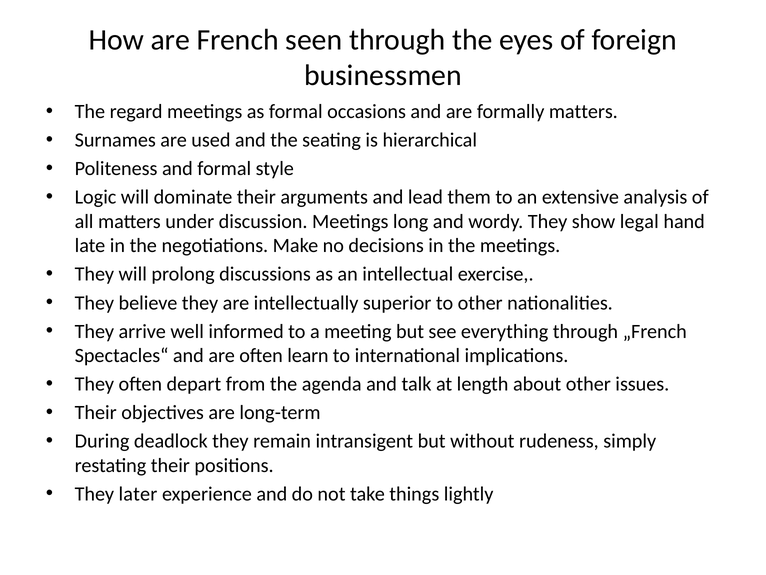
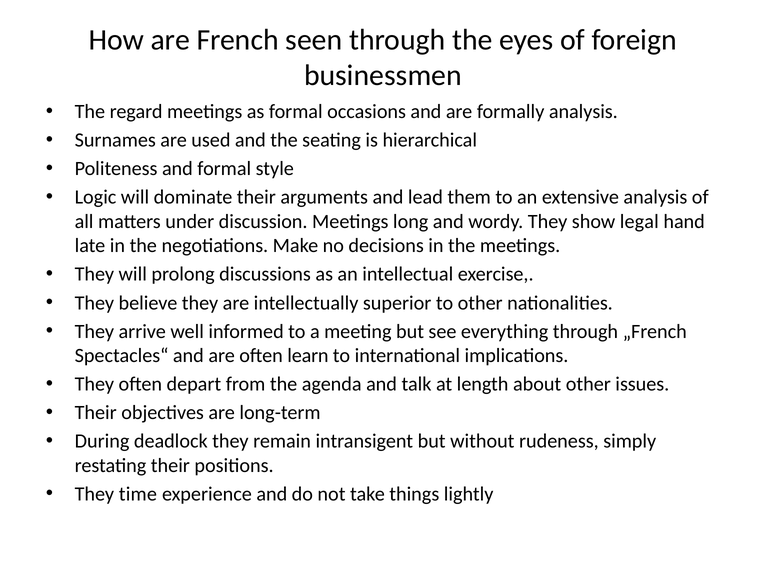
formally matters: matters -> analysis
later: later -> time
